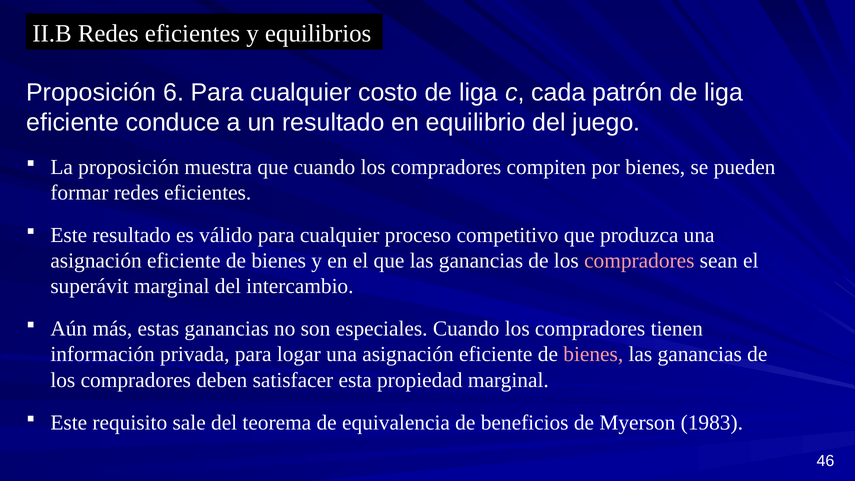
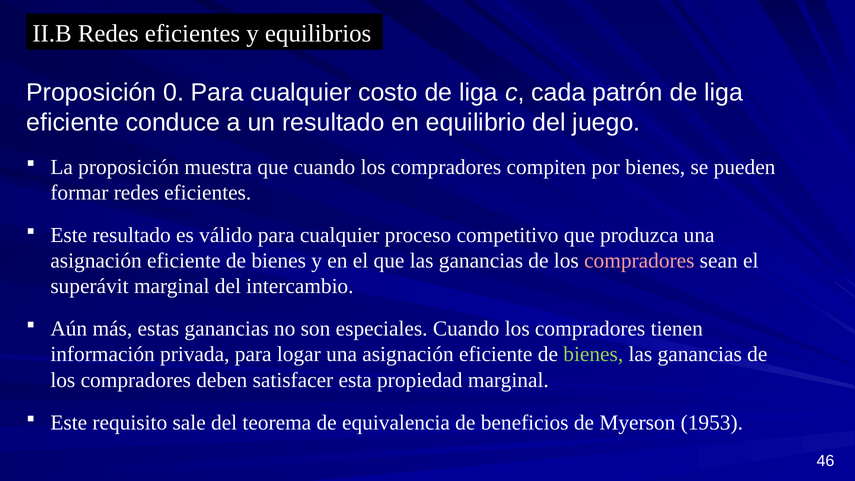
6: 6 -> 0
bienes at (593, 354) colour: pink -> light green
1983: 1983 -> 1953
